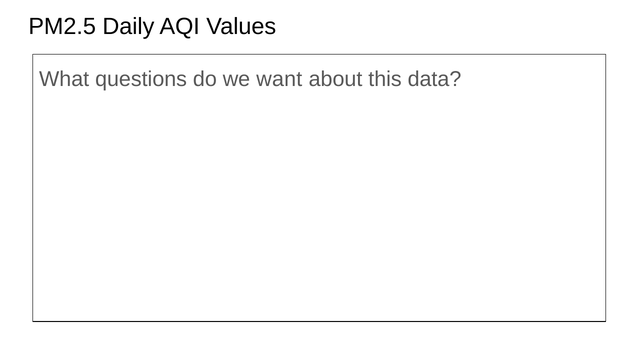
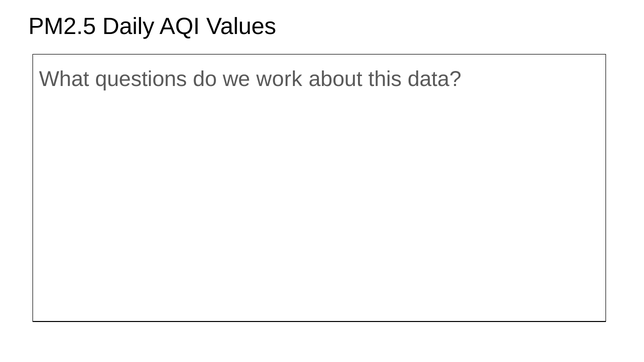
want: want -> work
